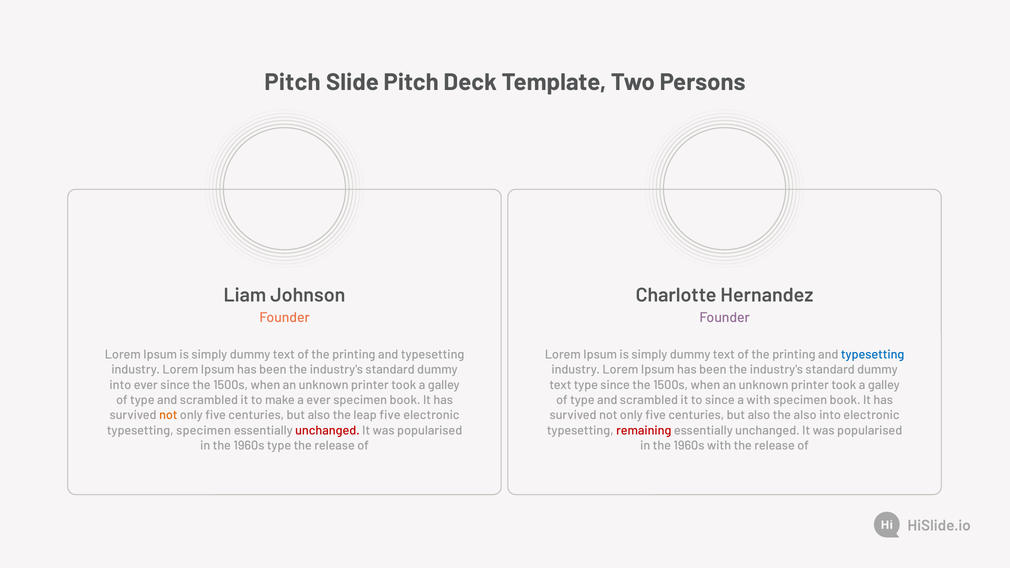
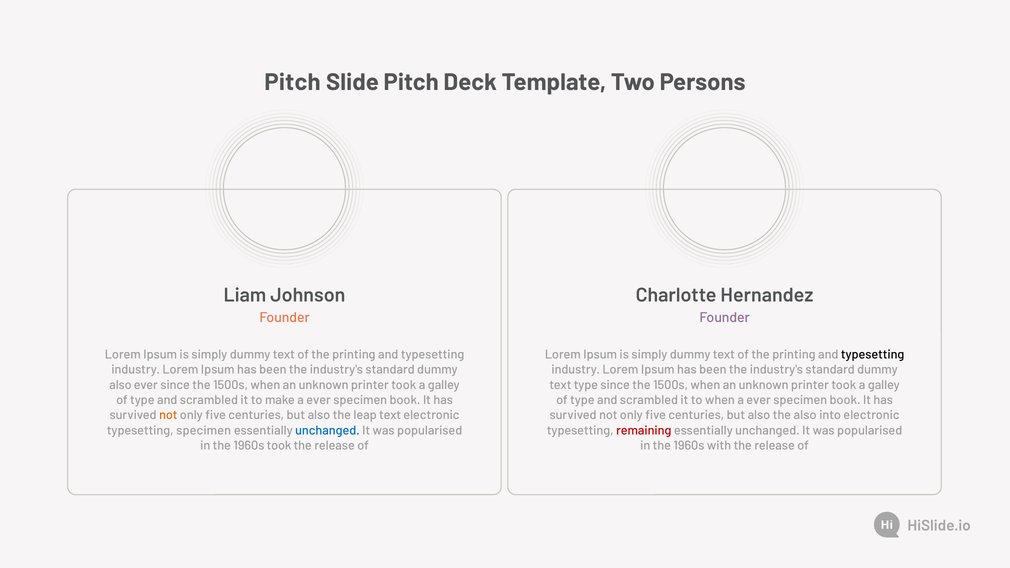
typesetting at (873, 355) colour: blue -> black
into at (120, 385): into -> also
to since: since -> when
with at (759, 400): with -> ever
leap five: five -> text
unchanged at (327, 431) colour: red -> blue
1960s type: type -> took
